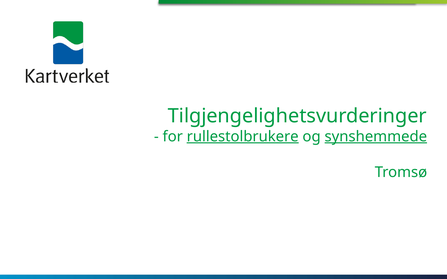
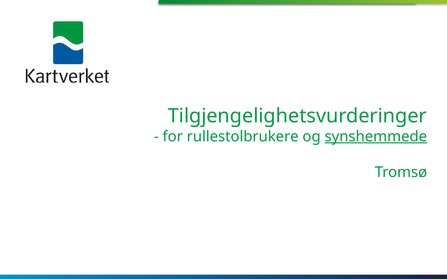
rullestolbrukere underline: present -> none
